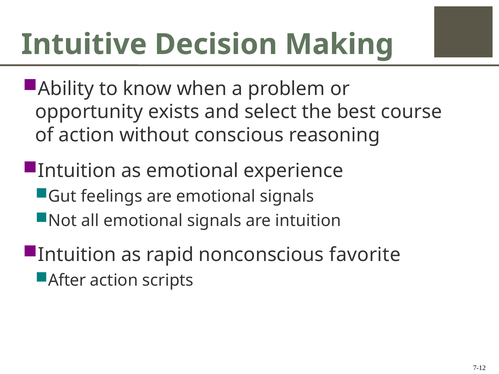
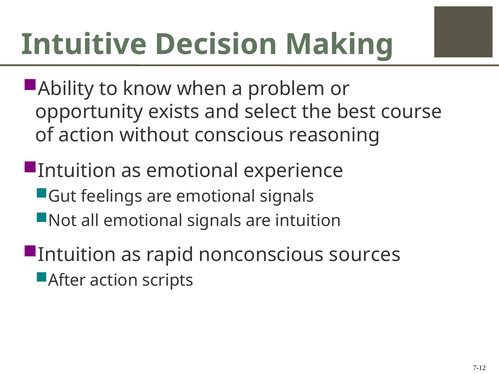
favorite: favorite -> sources
